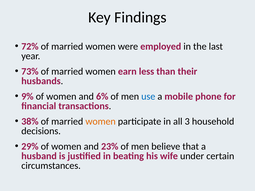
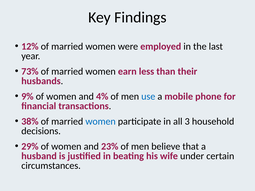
72%: 72% -> 12%
6%: 6% -> 4%
women at (101, 122) colour: orange -> blue
